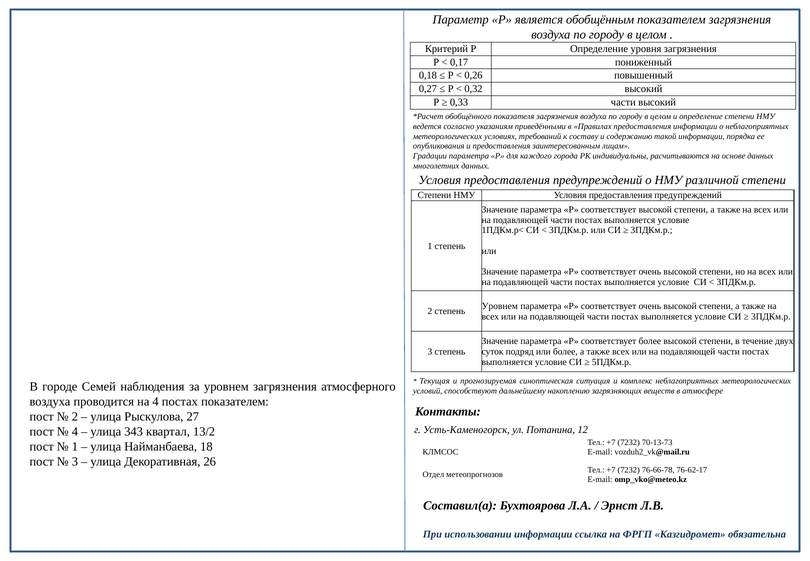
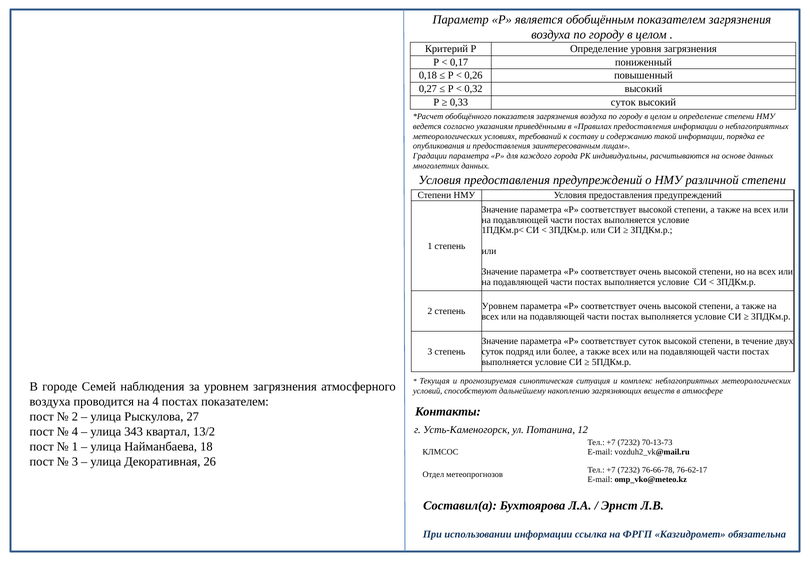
0,33 части: части -> суток
соответствует более: более -> суток
